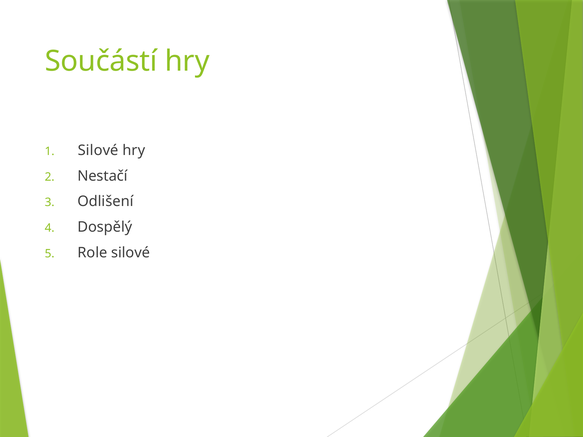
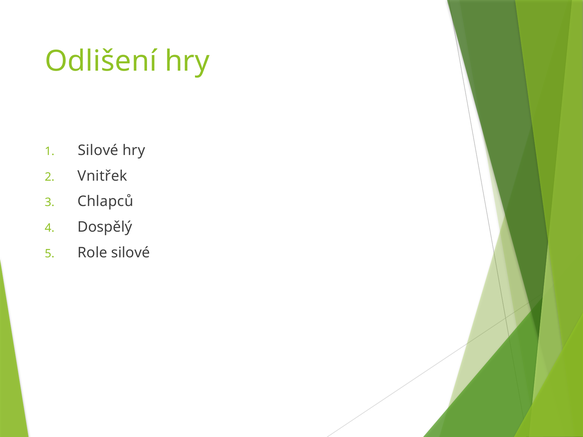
Součástí: Součástí -> Odlišení
Nestačí: Nestačí -> Vnitřek
Odlišení: Odlišení -> Chlapců
